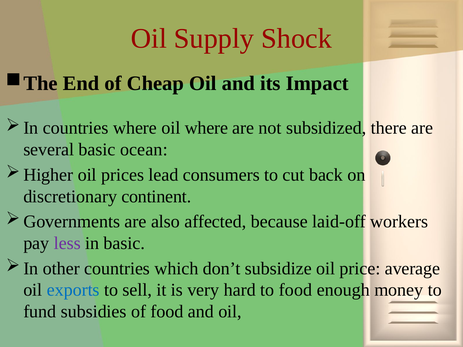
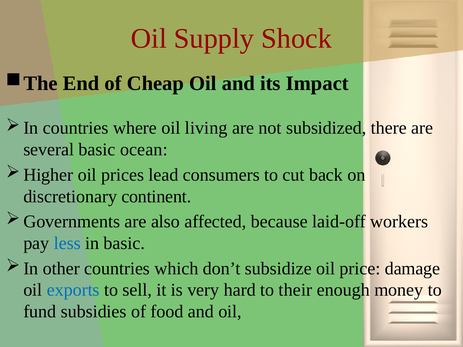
oil where: where -> living
less colour: purple -> blue
average: average -> damage
to food: food -> their
